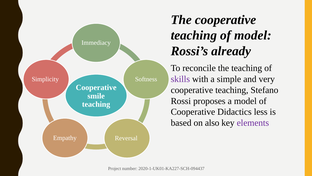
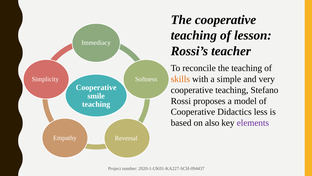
of model: model -> lesson
already: already -> teacher
skills colour: purple -> orange
